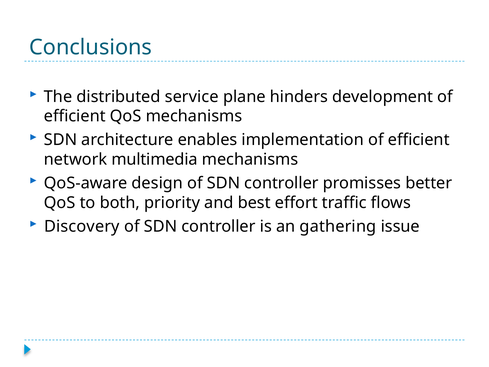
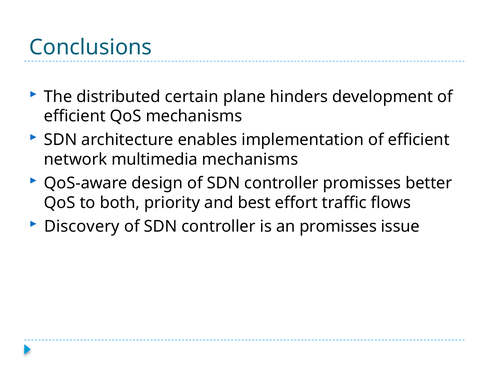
service: service -> certain
an gathering: gathering -> promisses
